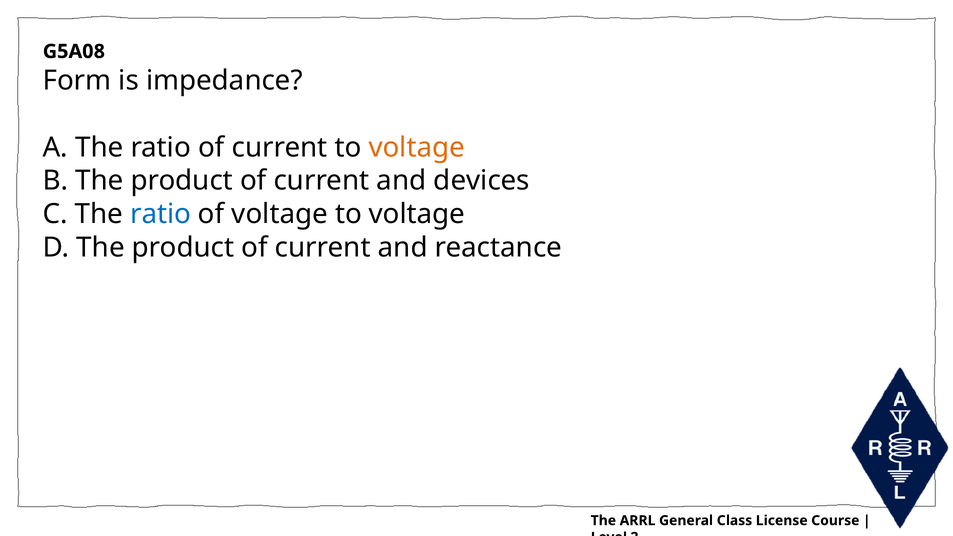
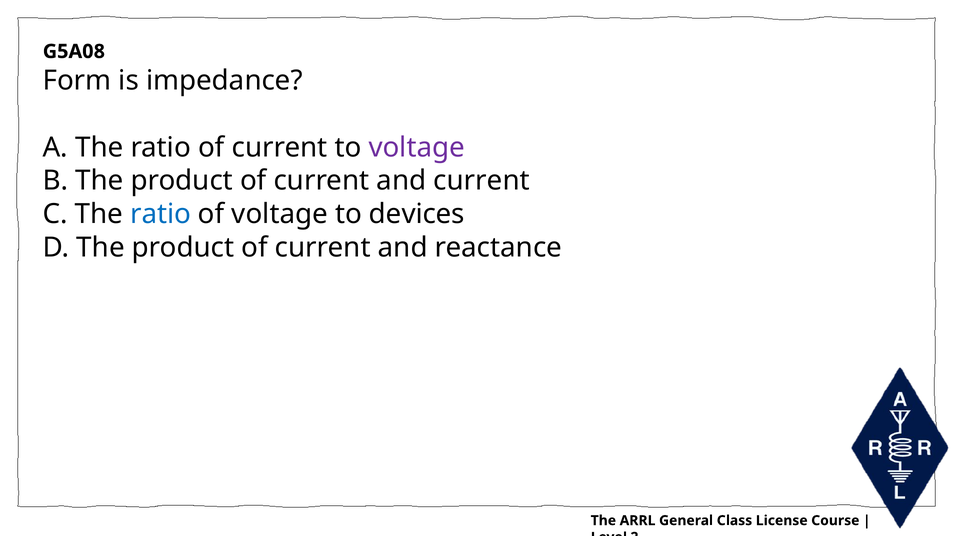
voltage at (417, 147) colour: orange -> purple
and devices: devices -> current
voltage to voltage: voltage -> devices
